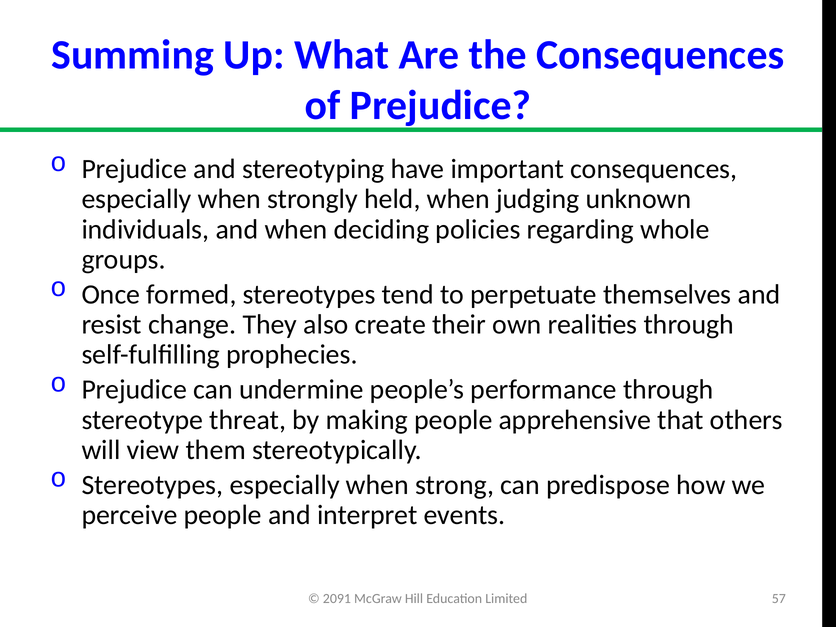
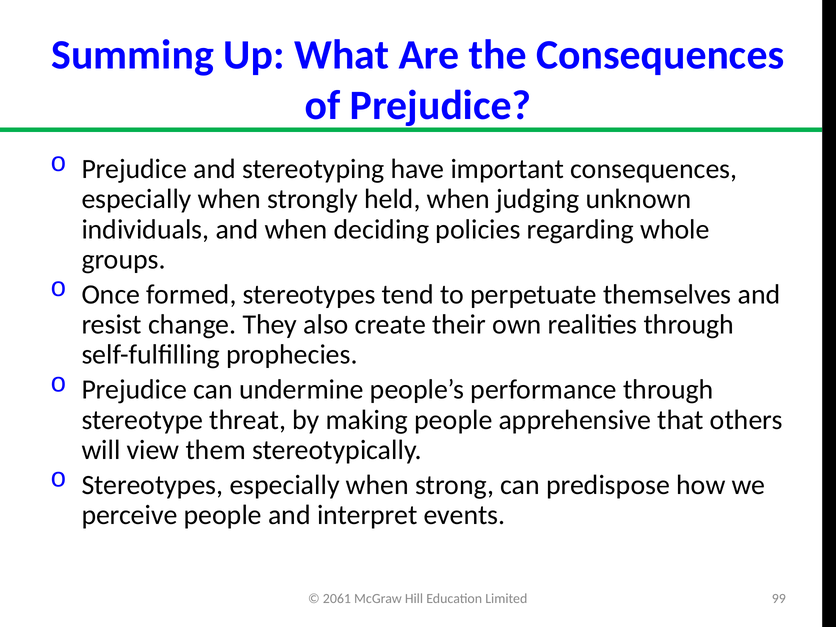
2091: 2091 -> 2061
57: 57 -> 99
